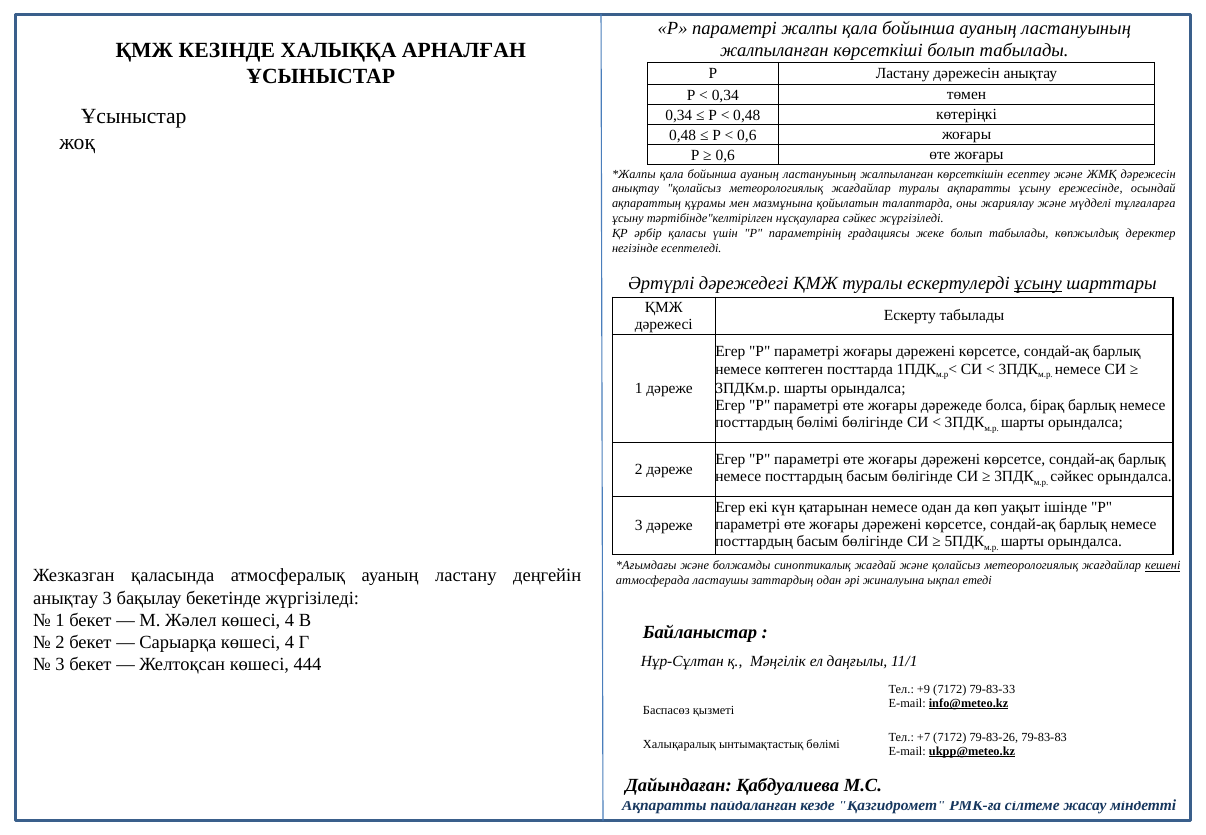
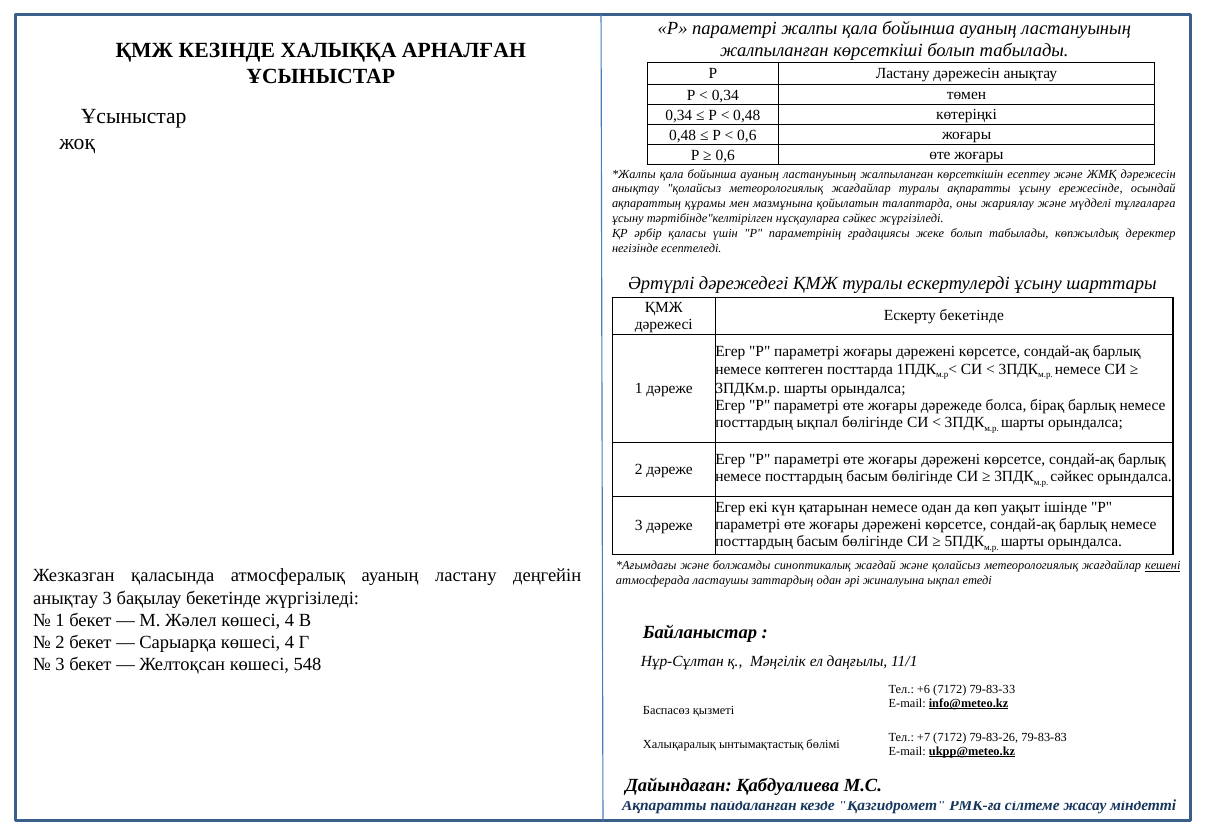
ұсыну at (1038, 283) underline: present -> none
Ескерту табылады: табылады -> бекетінде
посттардың бөлімі: бөлімі -> ықпал
444: 444 -> 548
+9: +9 -> +6
